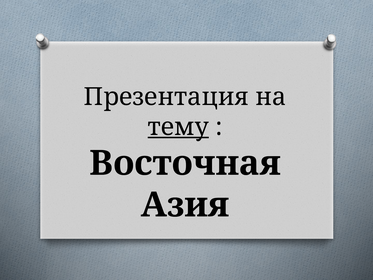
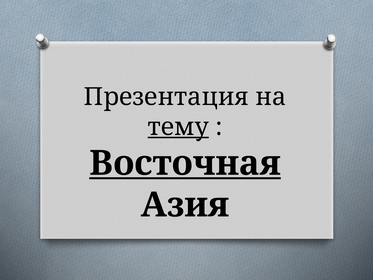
Восточная underline: none -> present
